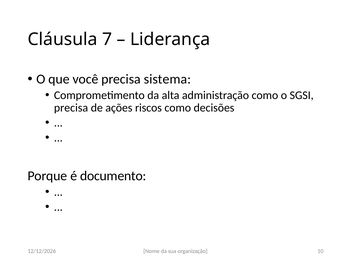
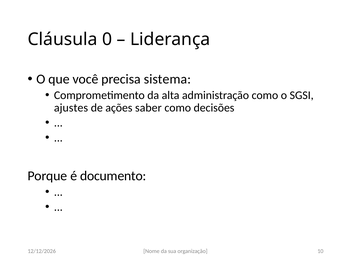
7: 7 -> 0
precisa at (71, 108): precisa -> ajustes
riscos: riscos -> saber
